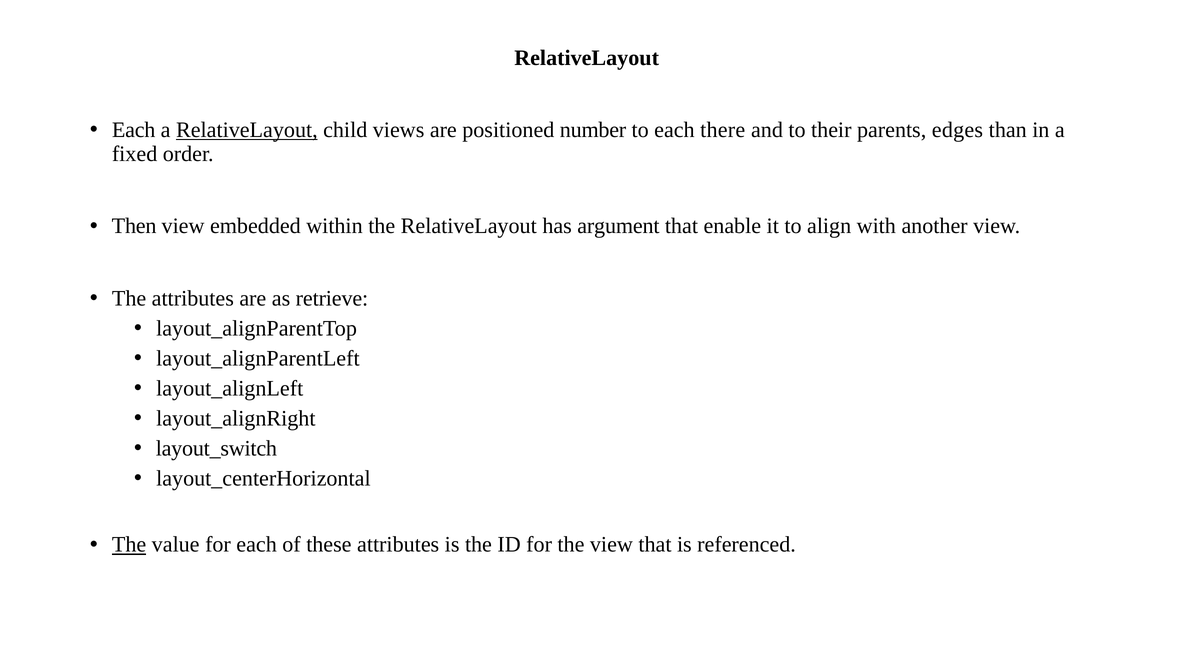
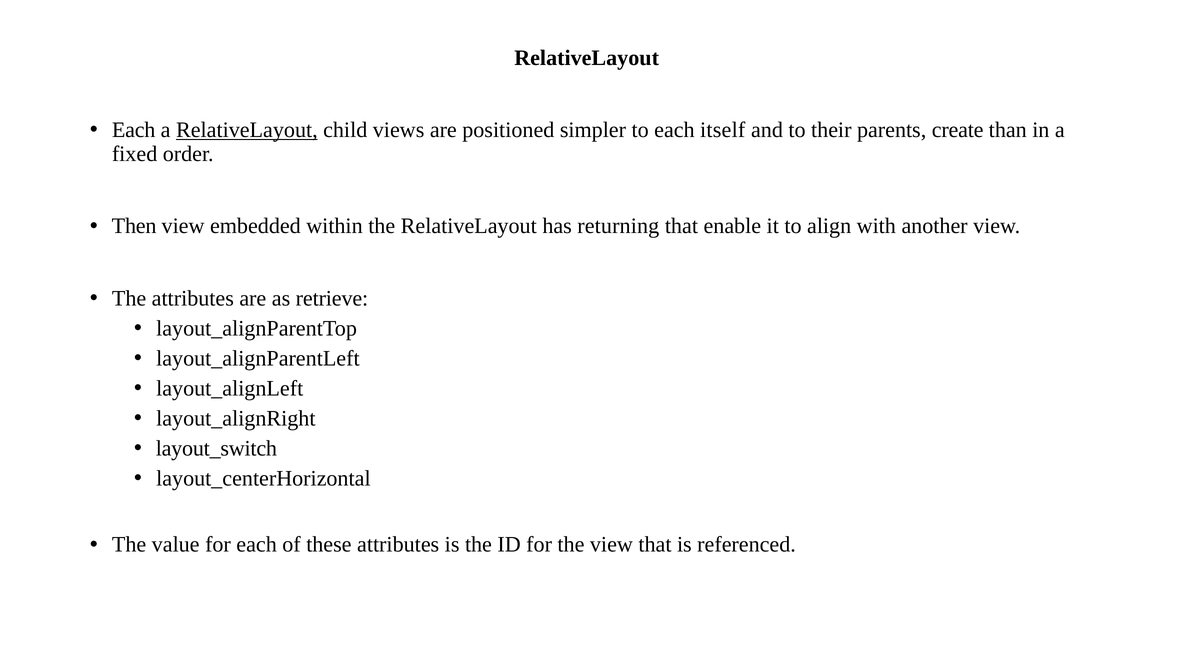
number: number -> simpler
there: there -> itself
edges: edges -> create
argument: argument -> returning
The at (129, 545) underline: present -> none
